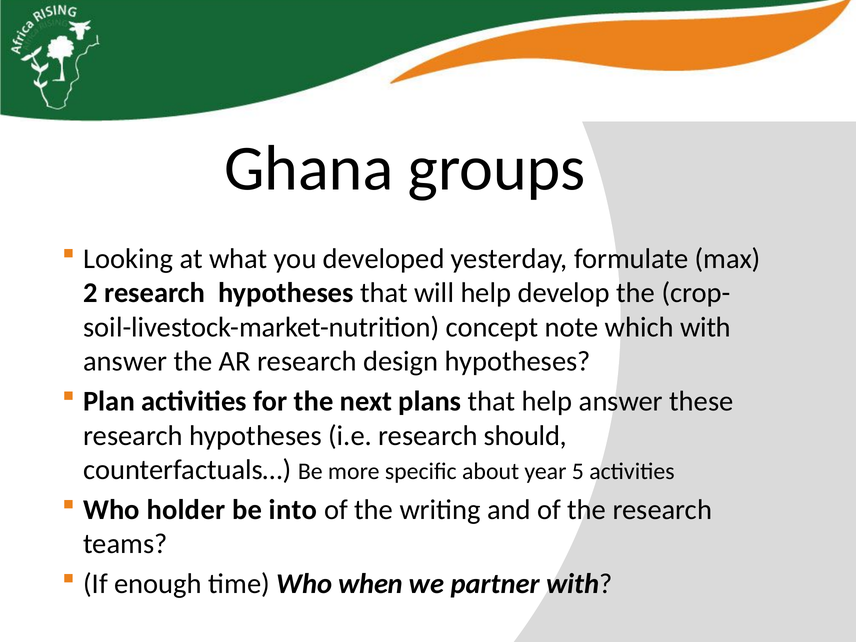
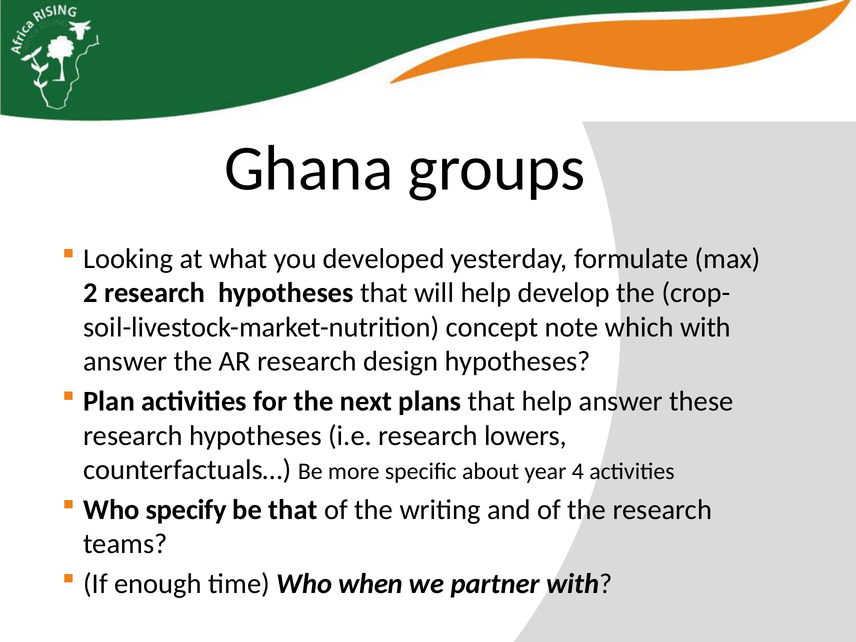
should: should -> lowers
5: 5 -> 4
holder: holder -> specify
be into: into -> that
